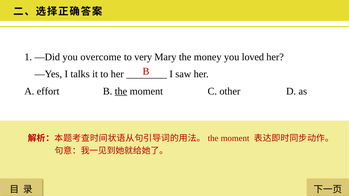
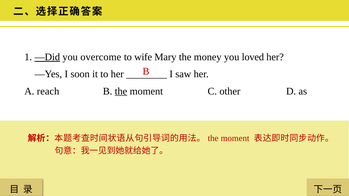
—Did underline: none -> present
very: very -> wife
talks: talks -> soon
effort: effort -> reach
